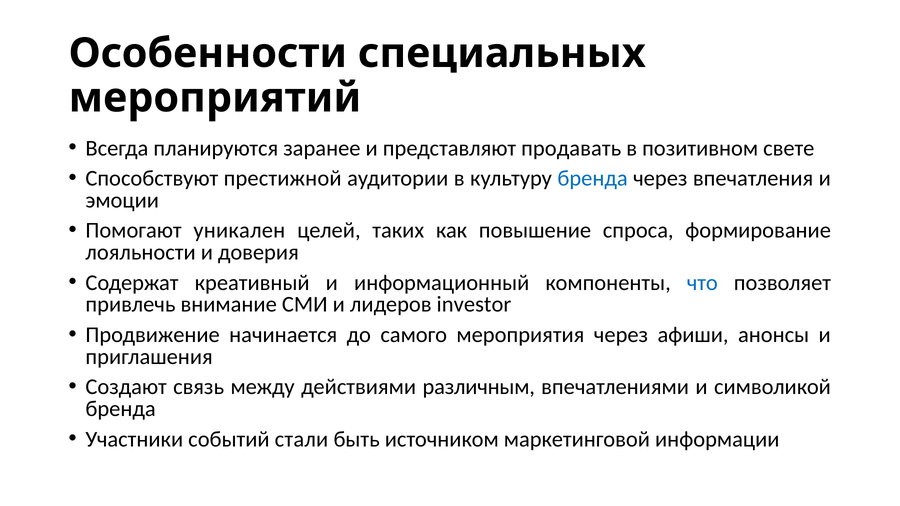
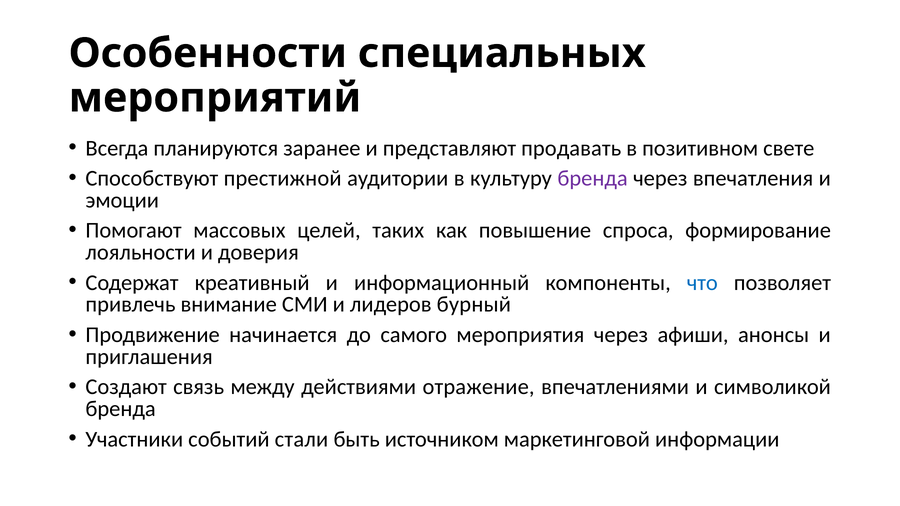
бренда at (593, 178) colour: blue -> purple
уникален: уникален -> массовых
investor: investor -> бурный
различным: различным -> отражение
